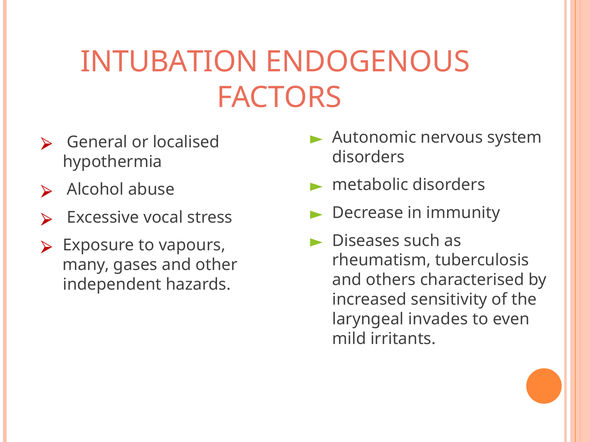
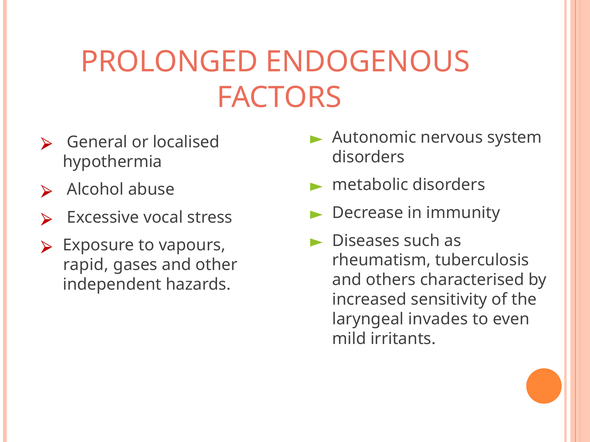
INTUBATION: INTUBATION -> PROLONGED
many: many -> rapid
